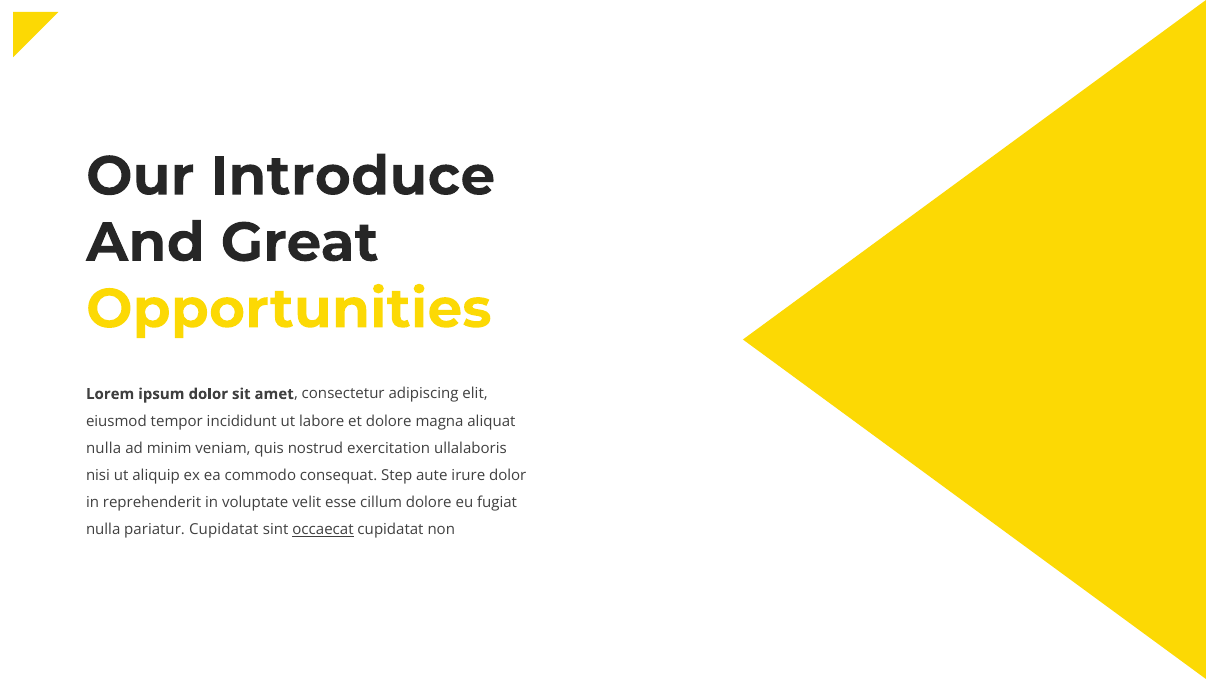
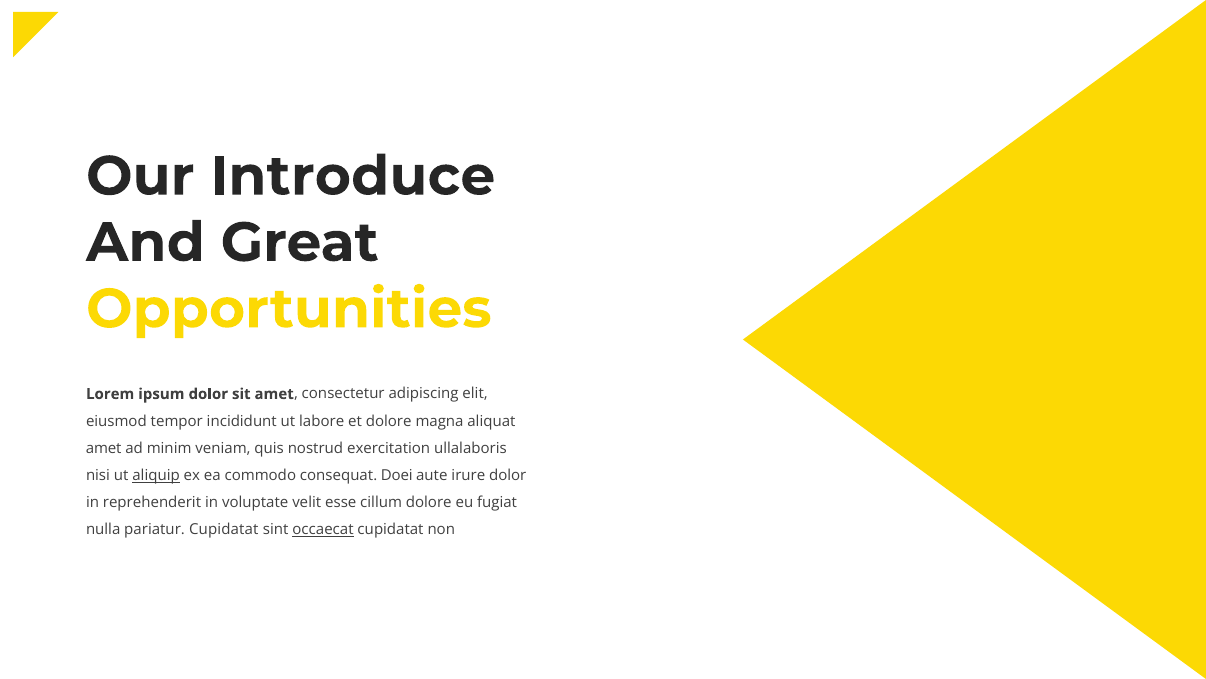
nulla at (104, 448): nulla -> amet
aliquip underline: none -> present
Step: Step -> Doei
